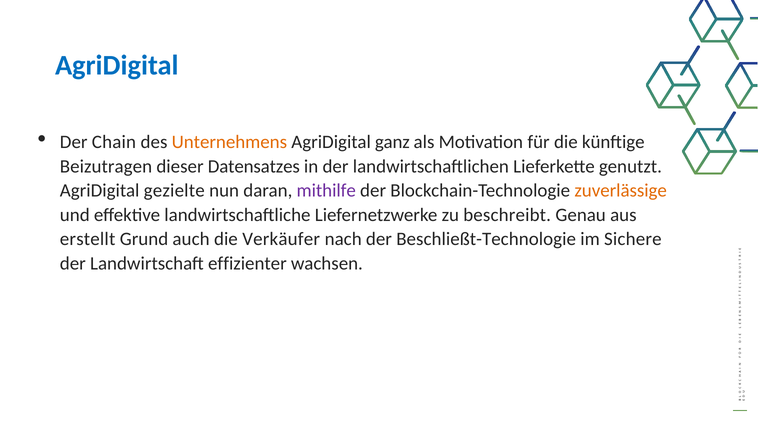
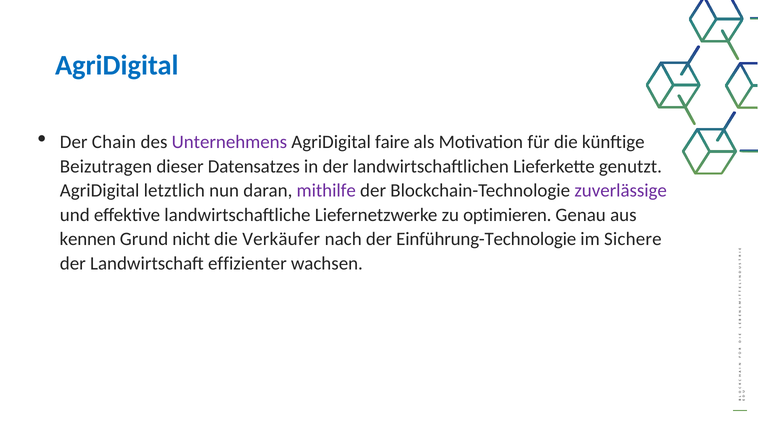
Unternehmens colour: orange -> purple
ganz: ganz -> faire
gezielte: gezielte -> letztlich
zuverlässige colour: orange -> purple
beschreibt: beschreibt -> optimieren
erstellt: erstellt -> kennen
auch: auch -> nicht
Beschließt-Technologie: Beschließt-Technologie -> Einführung-Technologie
